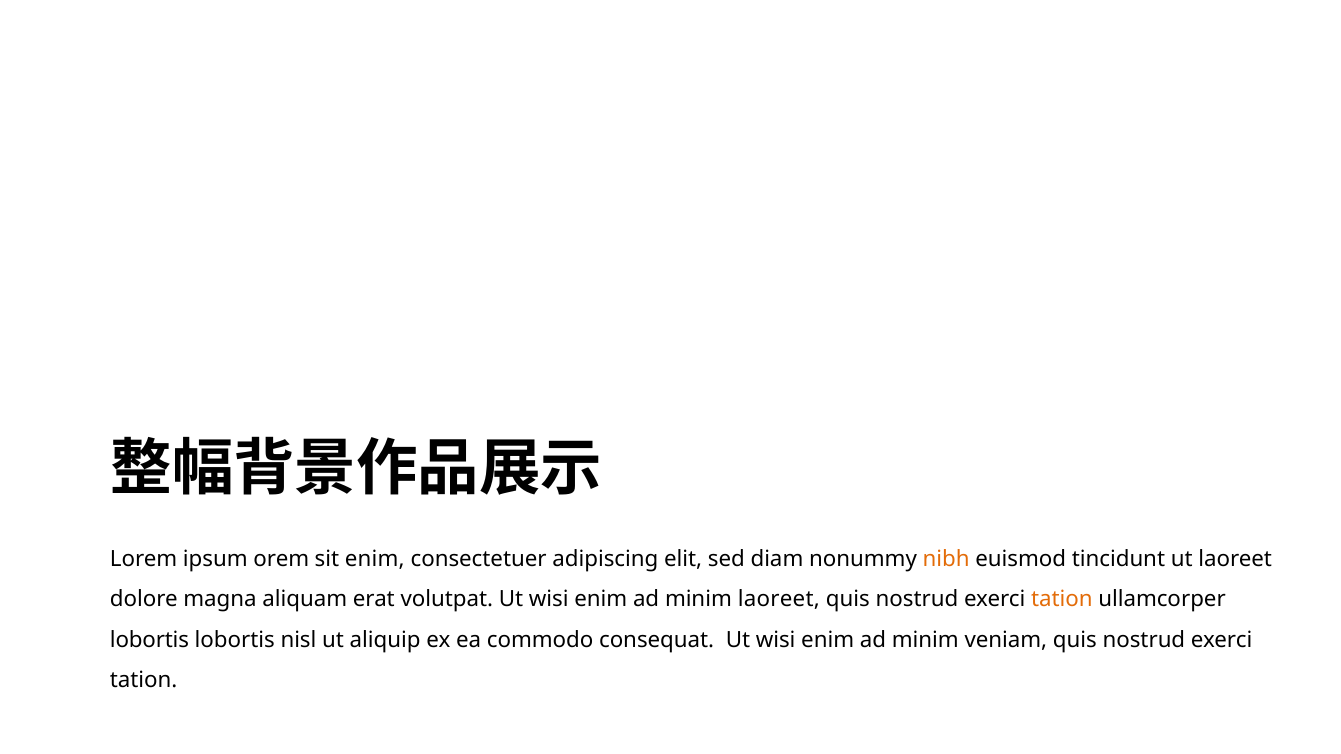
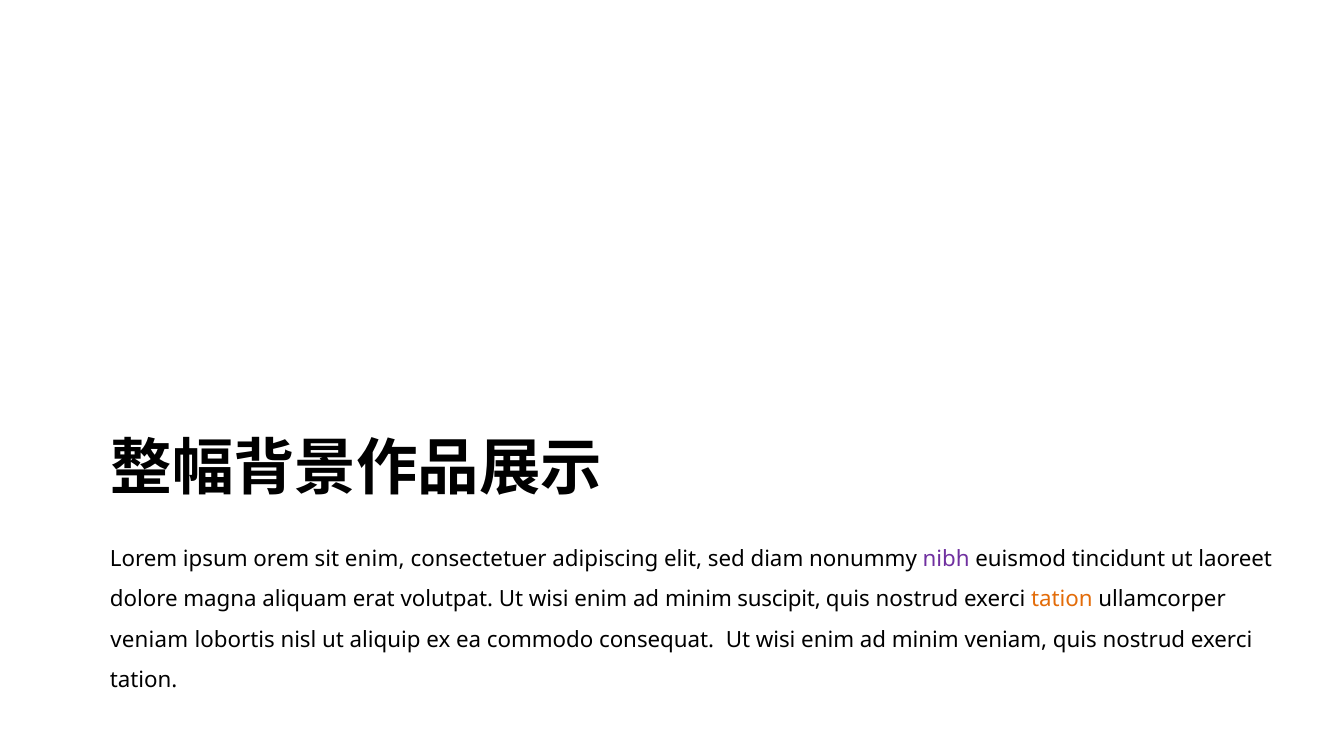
nibh colour: orange -> purple
minim laoreet: laoreet -> suscipit
lobortis at (149, 640): lobortis -> veniam
